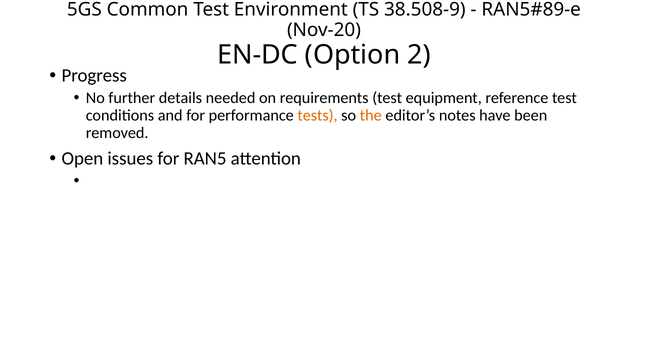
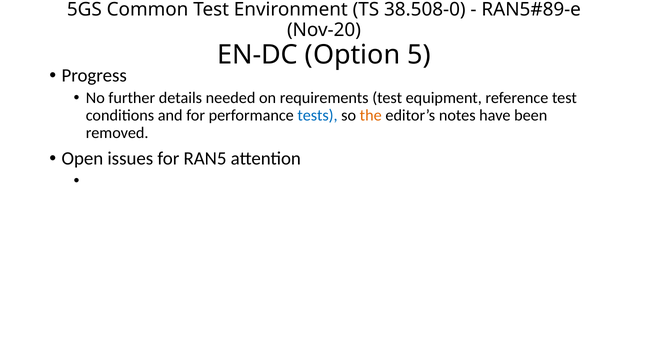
38.508-9: 38.508-9 -> 38.508-0
2: 2 -> 5
tests colour: orange -> blue
